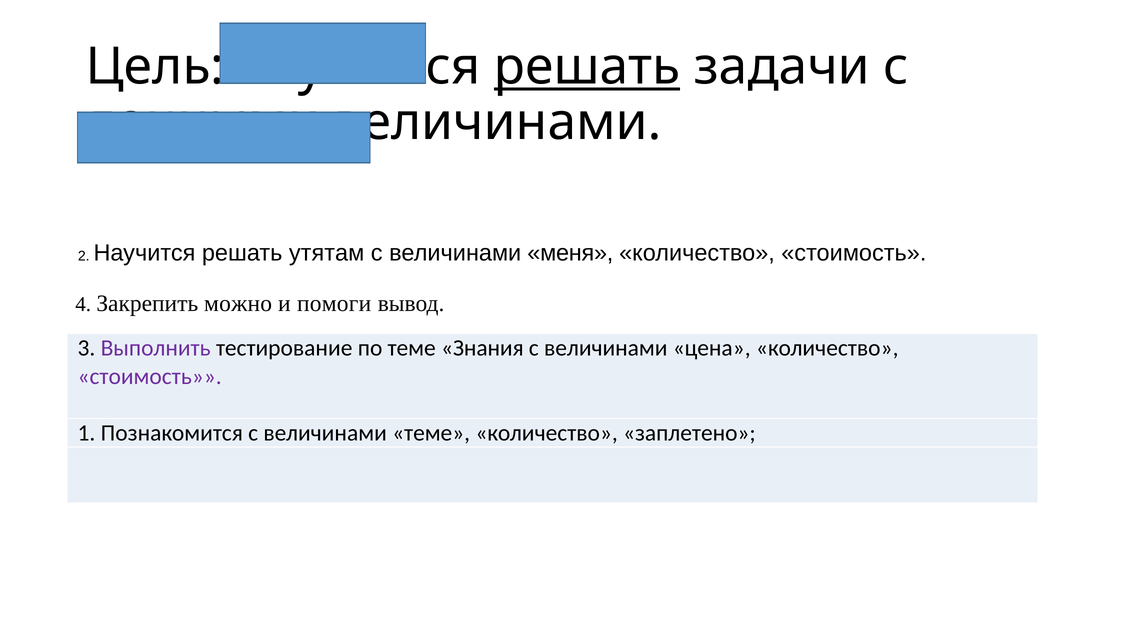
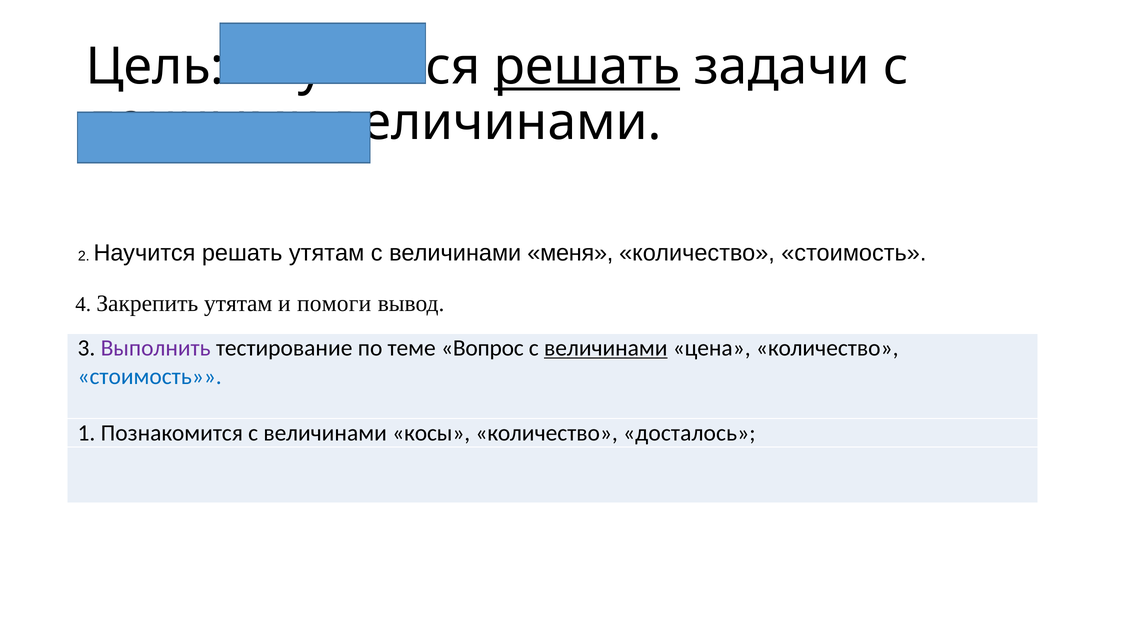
Закрепить можно: можно -> утятам
Знания: Знания -> Вопрос
величинами at (606, 348) underline: none -> present
стоимость at (150, 377) colour: purple -> blue
величинами теме: теме -> косы
заплетено: заплетено -> досталось
